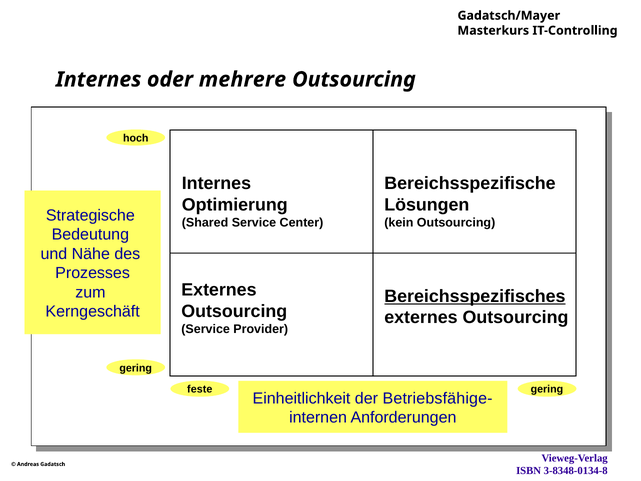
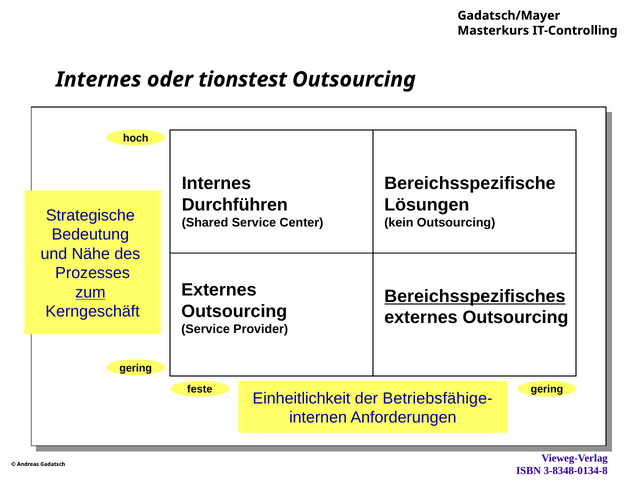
mehrere: mehrere -> tionstest
Optimierung: Optimierung -> Durchführen
zum underline: none -> present
